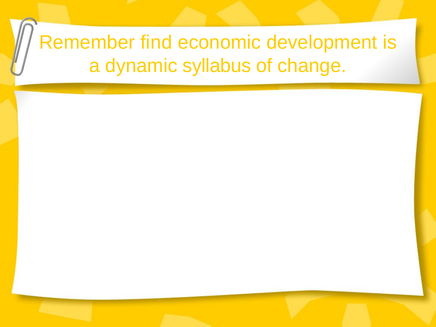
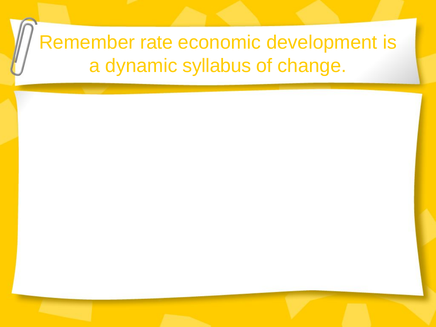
find: find -> rate
